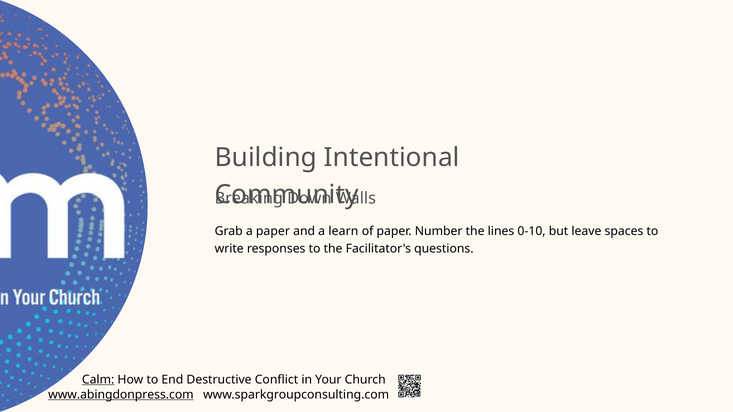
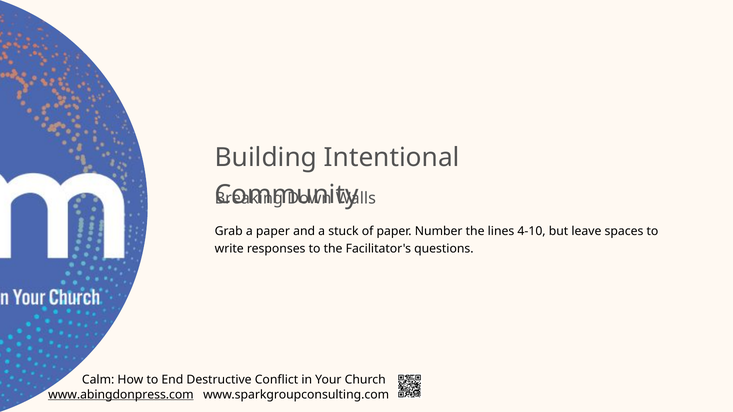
learn: learn -> stuck
0-10: 0-10 -> 4-10
Calm underline: present -> none
